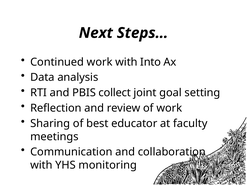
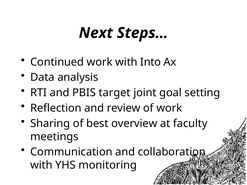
collect: collect -> target
educator: educator -> overview
